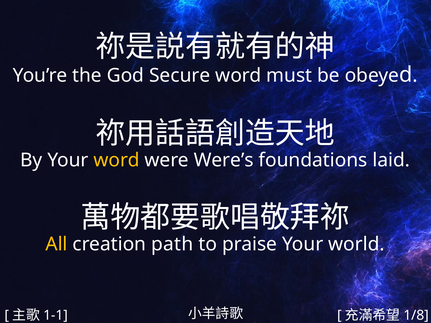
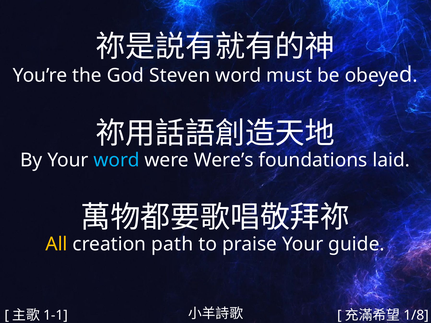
Secure: Secure -> Steven
word at (117, 160) colour: yellow -> light blue
world: world -> guide
